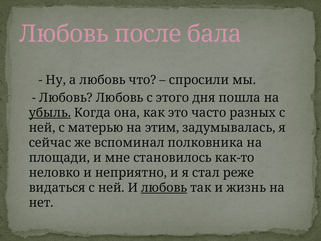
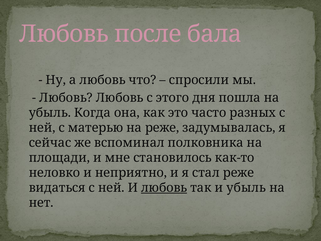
убыль at (50, 113) underline: present -> none
на этим: этим -> реже
и жизнь: жизнь -> убыль
